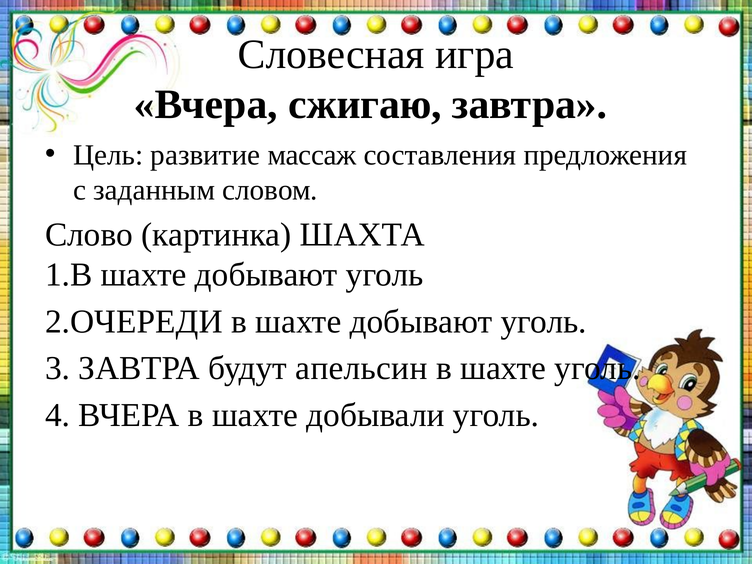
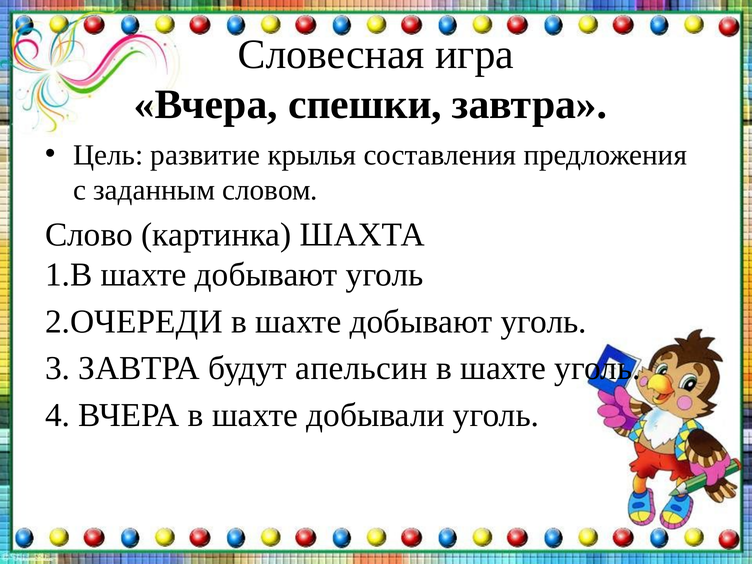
сжигаю: сжигаю -> спешки
массаж: массаж -> крылья
